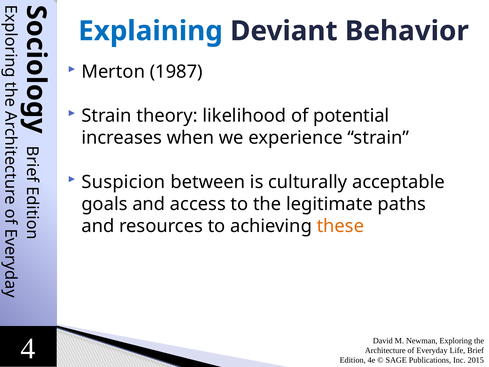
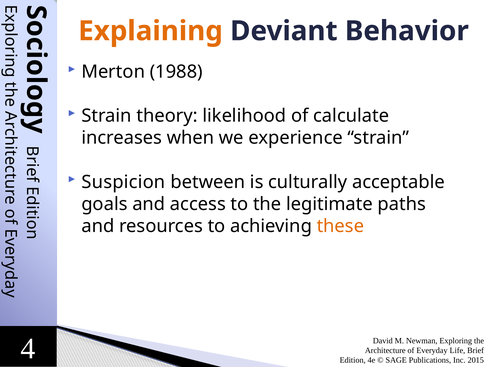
Explaining colour: blue -> orange
1987: 1987 -> 1988
potential: potential -> calculate
